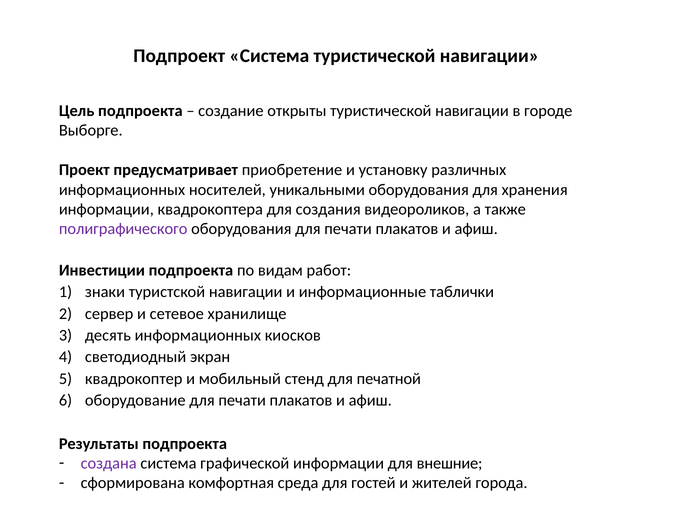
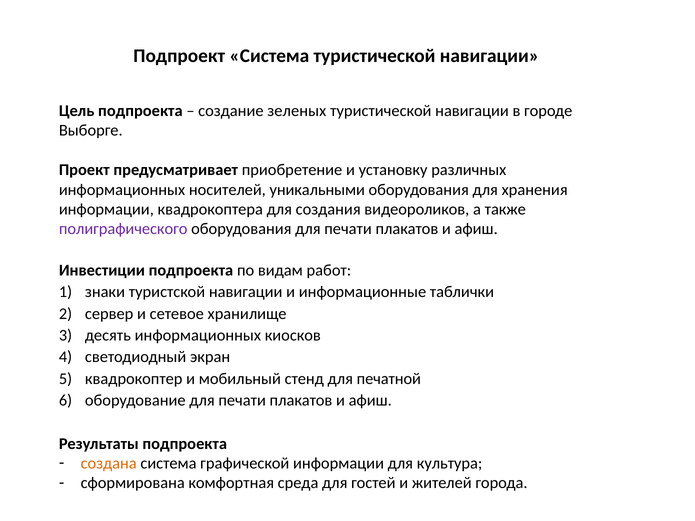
открыты: открыты -> зеленых
создана colour: purple -> orange
внешние: внешние -> культура
